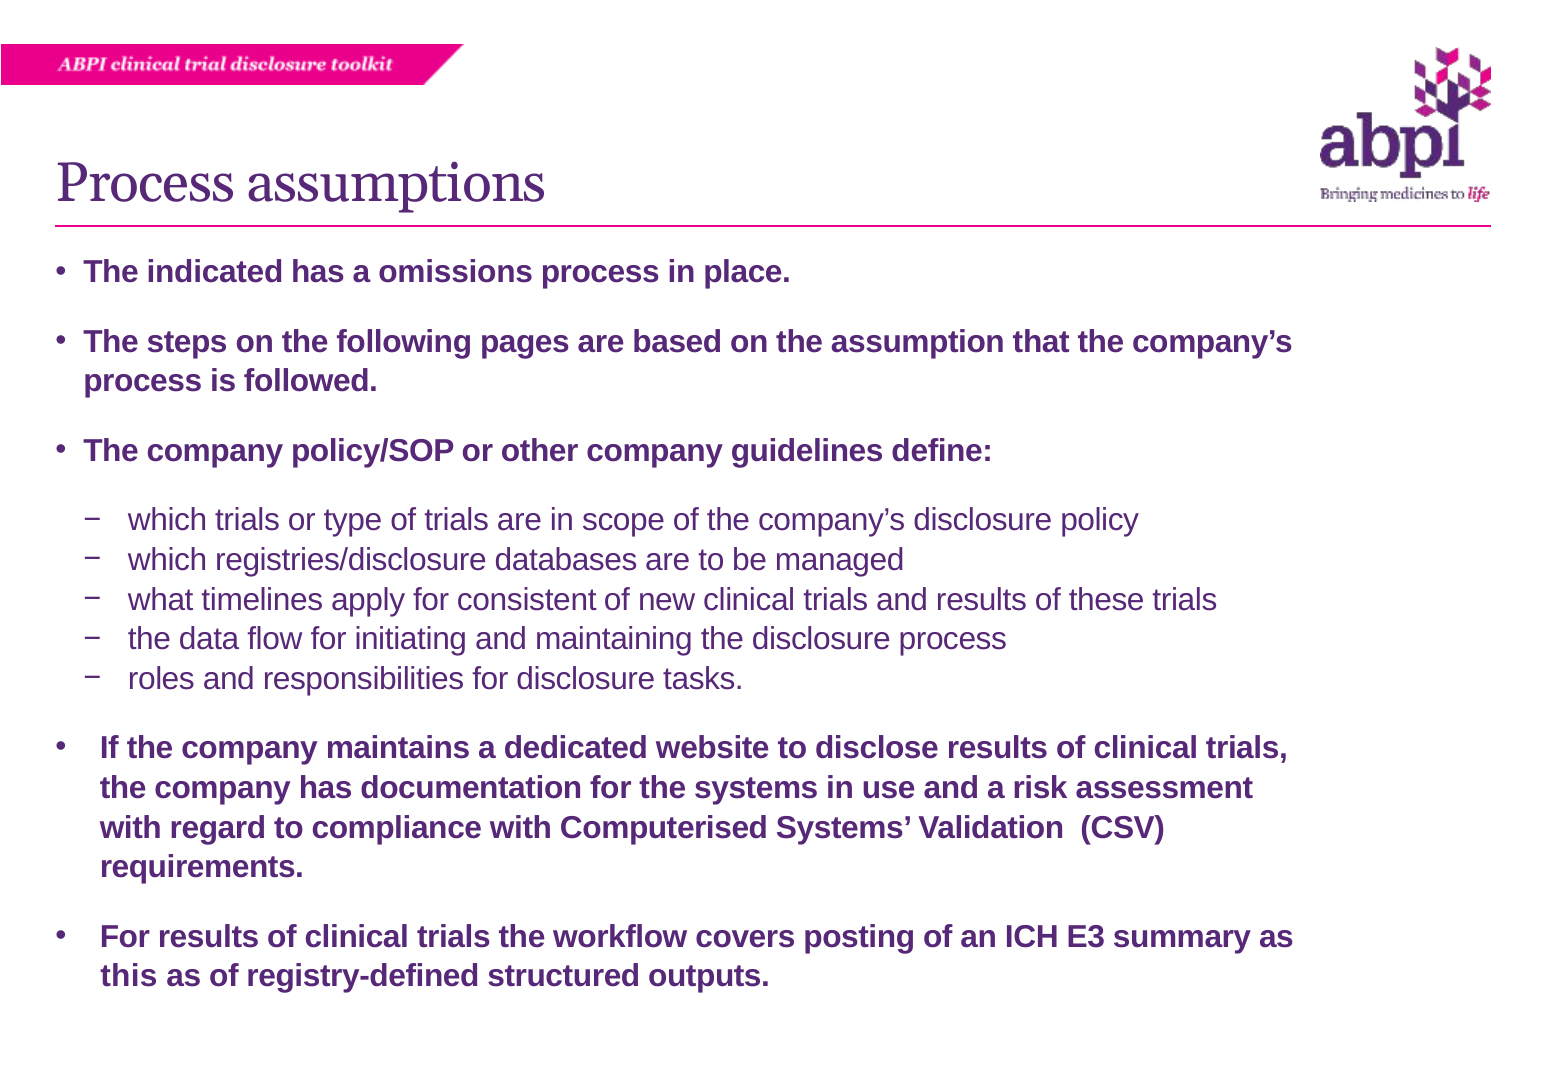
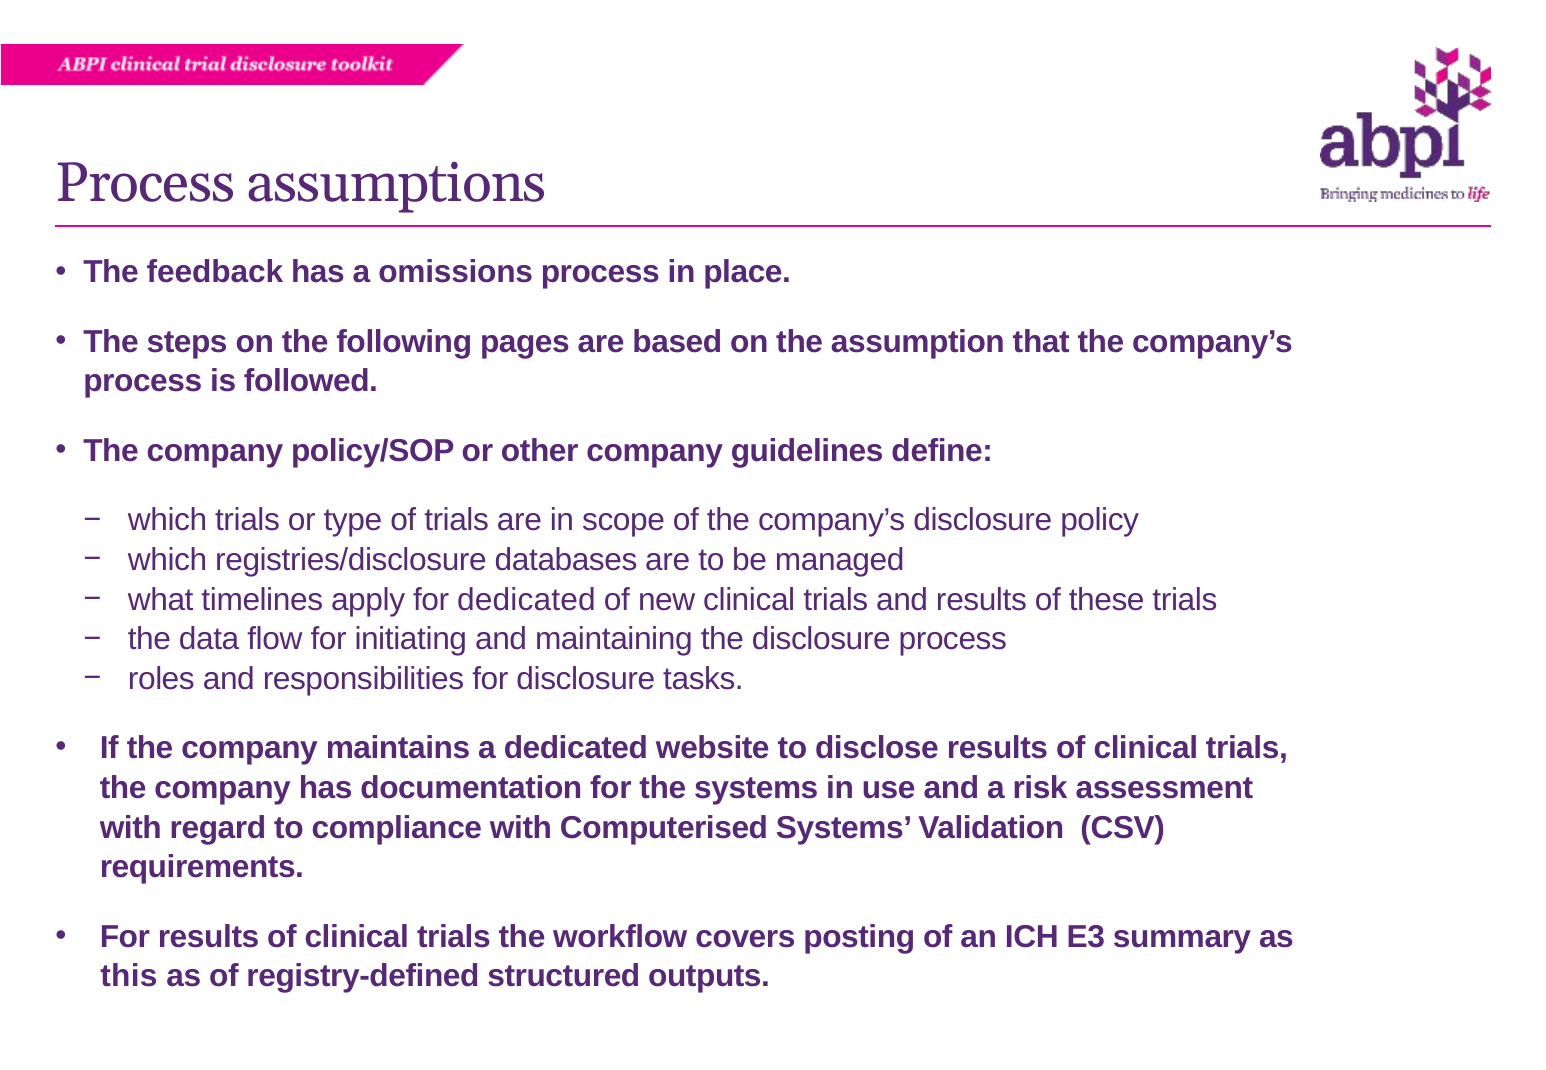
indicated: indicated -> feedback
for consistent: consistent -> dedicated
